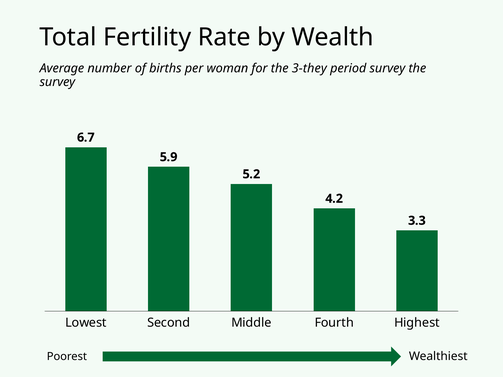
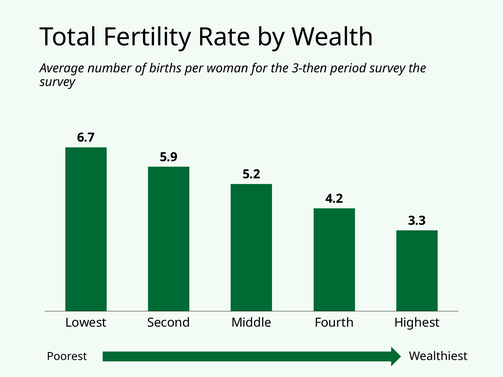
3-they: 3-they -> 3-then
